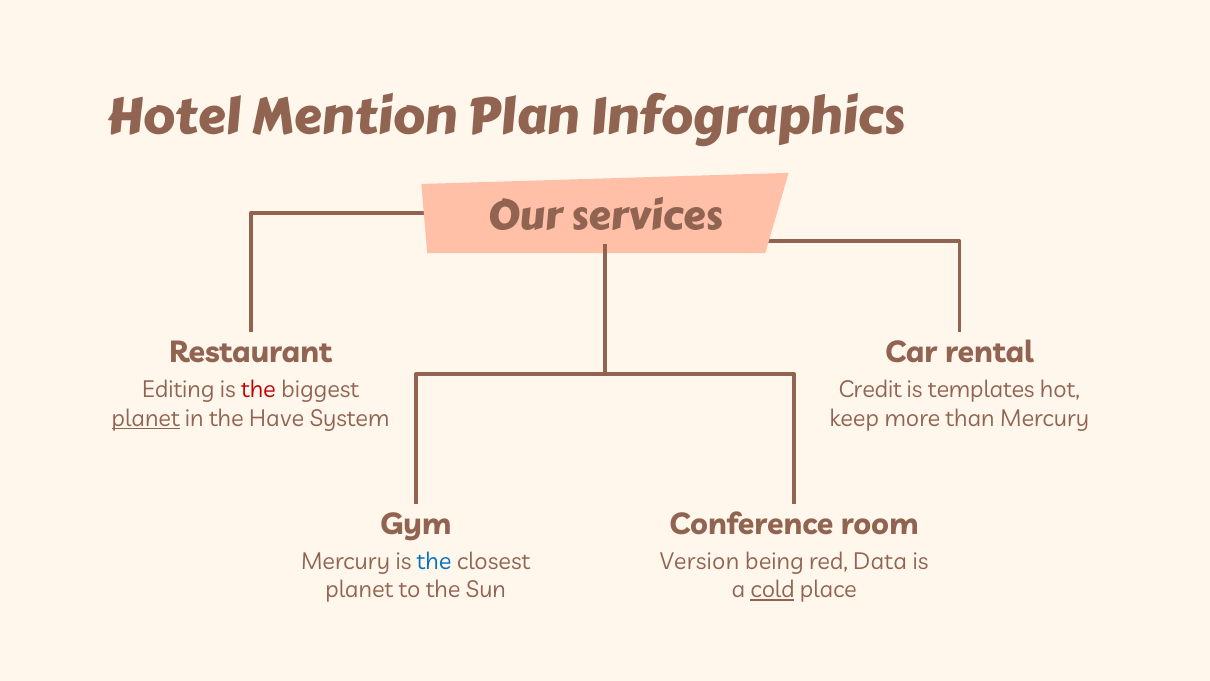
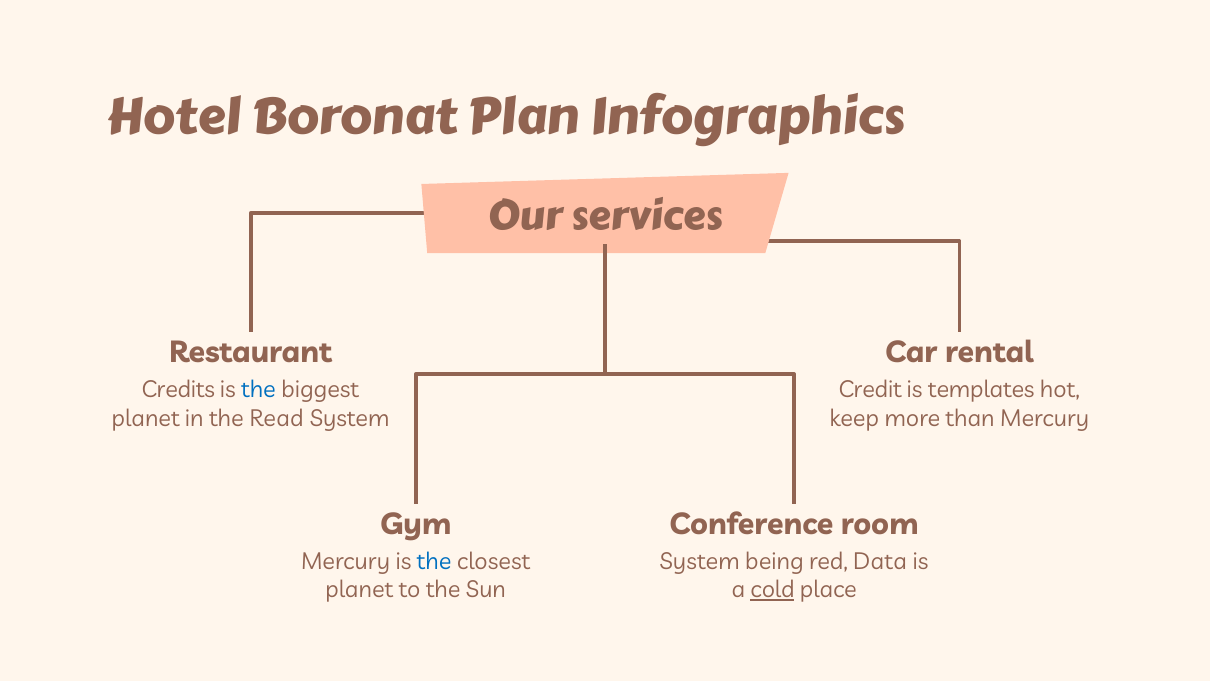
Mention: Mention -> Boronat
Editing: Editing -> Credits
the at (258, 390) colour: red -> blue
planet at (146, 418) underline: present -> none
Have: Have -> Read
Version at (700, 561): Version -> System
